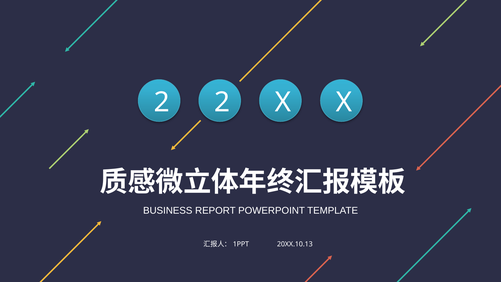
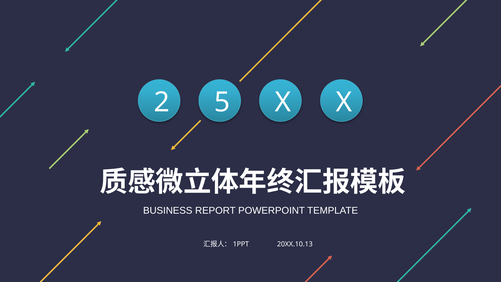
2 2: 2 -> 5
